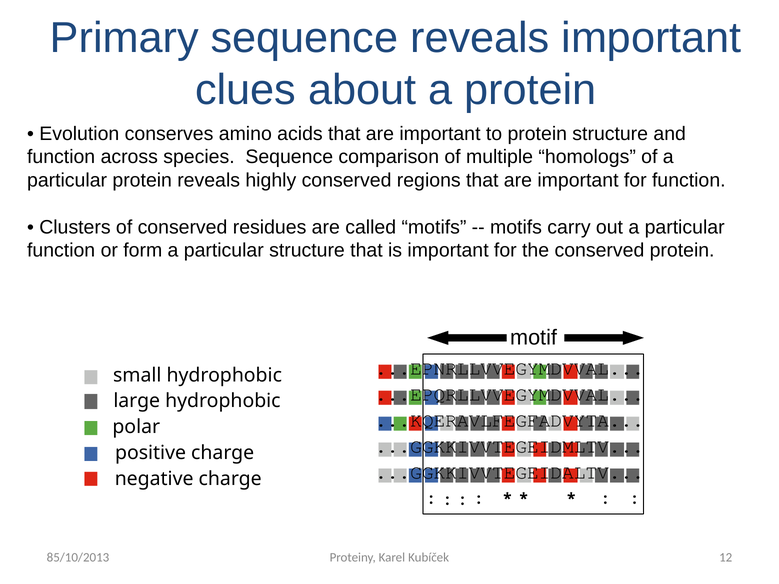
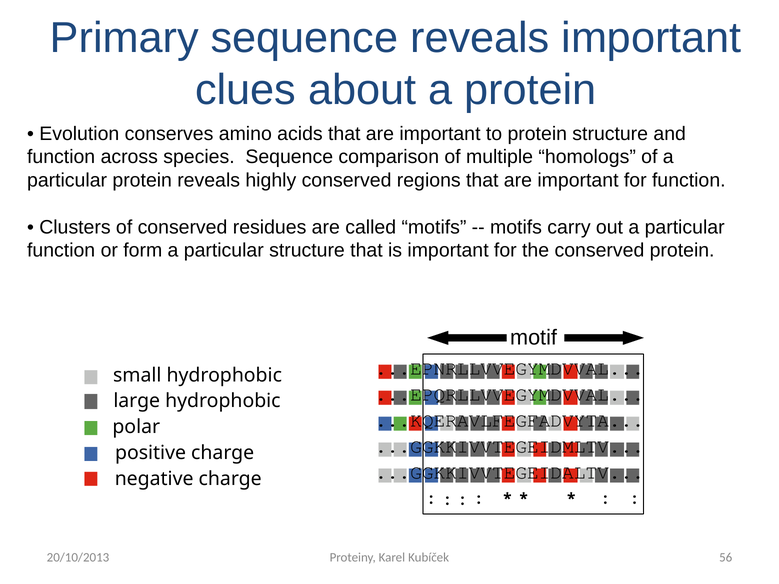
12: 12 -> 56
85/10/2013: 85/10/2013 -> 20/10/2013
